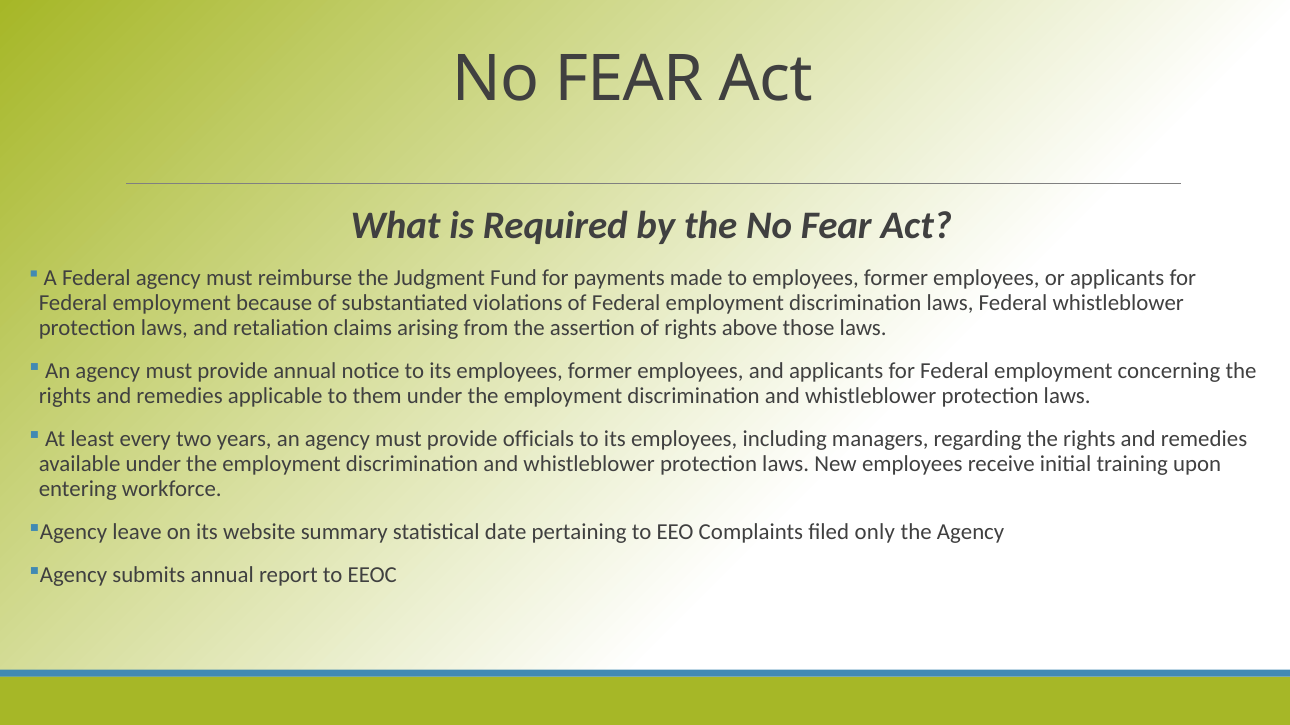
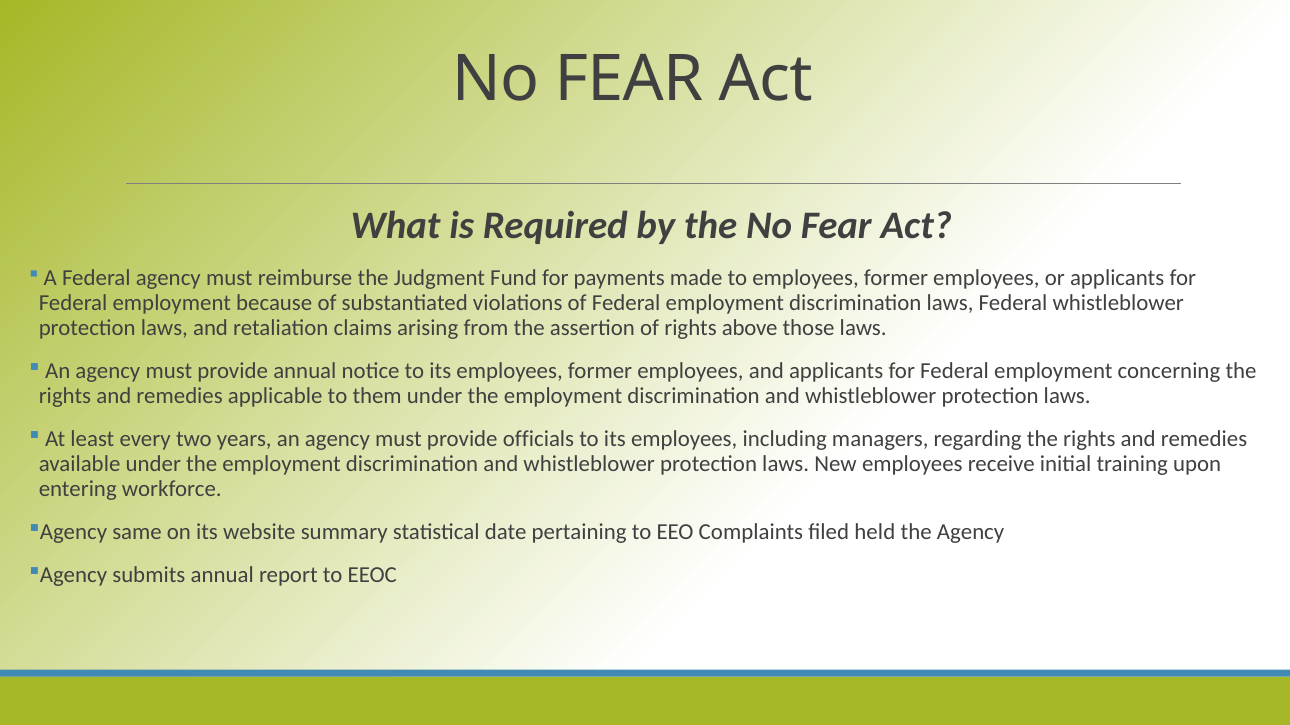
leave: leave -> same
only: only -> held
